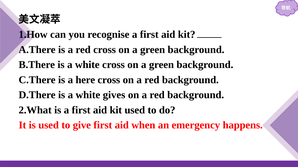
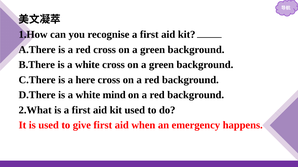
gives: gives -> mind
